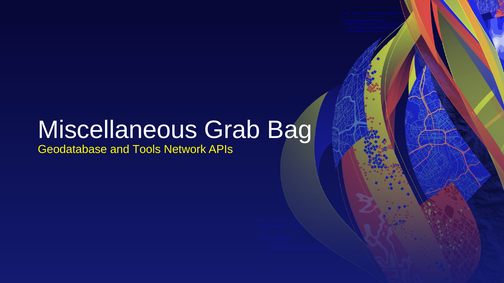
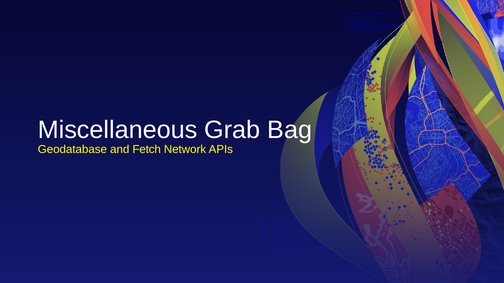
Tools: Tools -> Fetch
